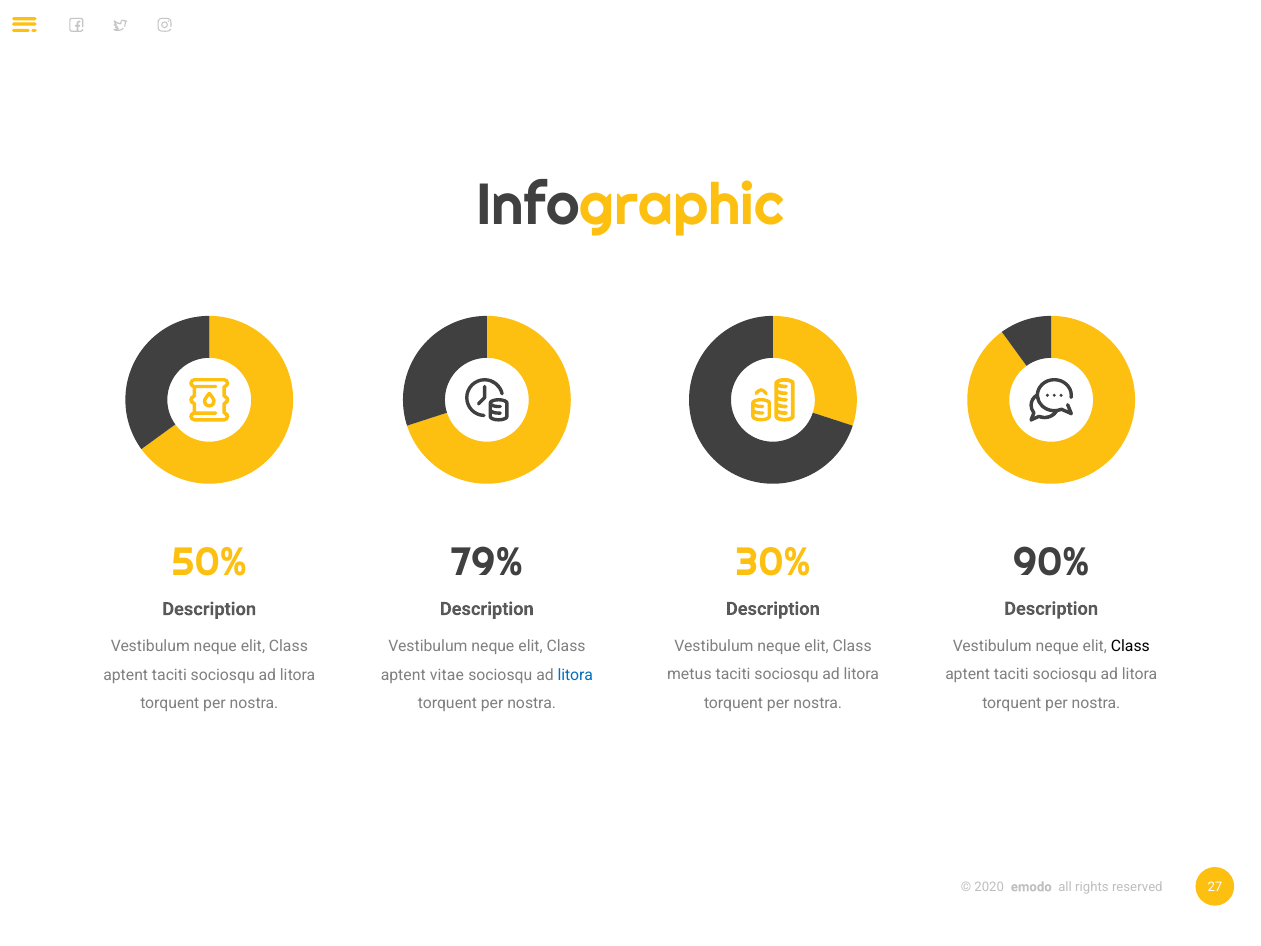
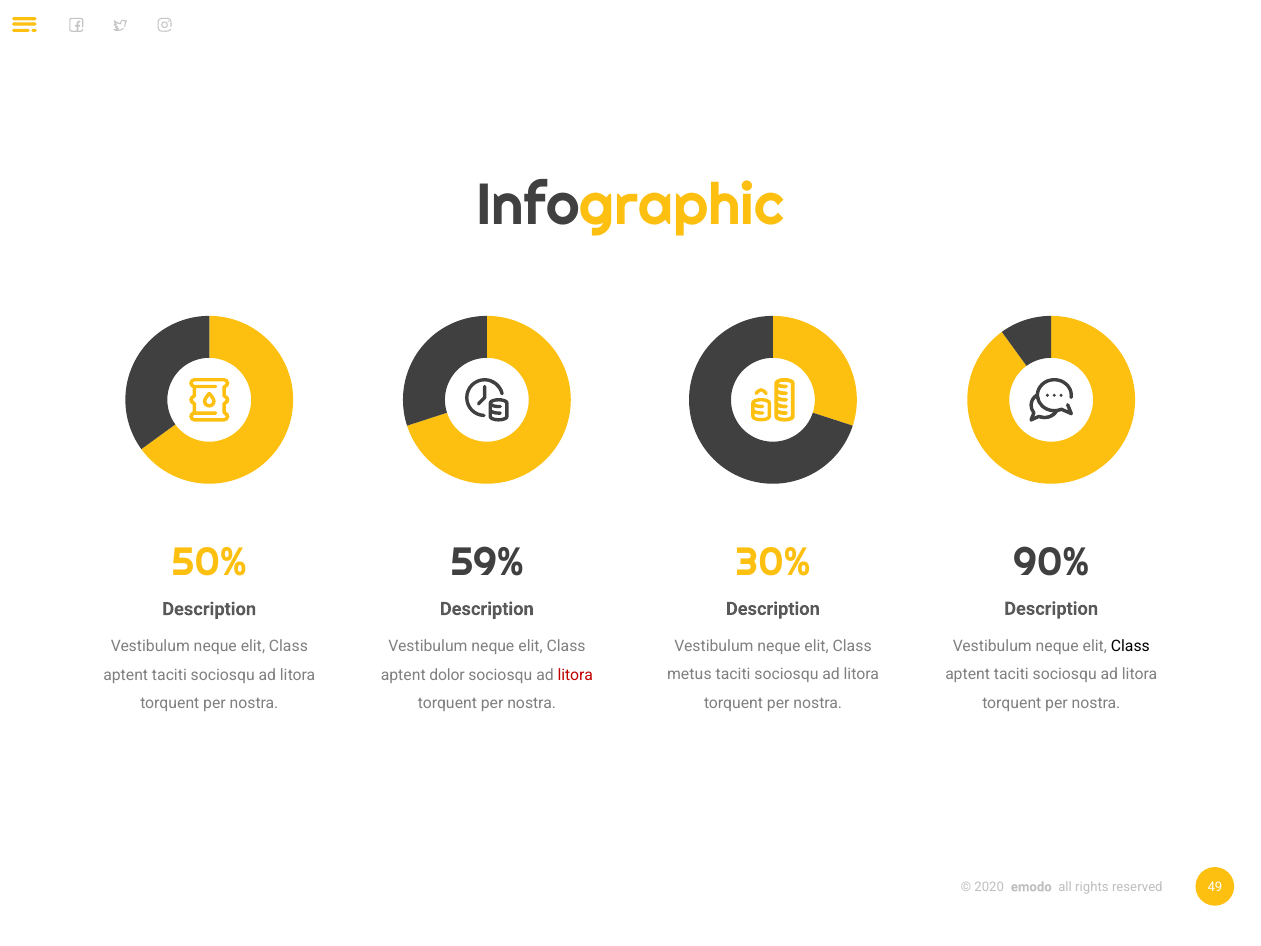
79%: 79% -> 59%
vitae: vitae -> dolor
litora at (575, 675) colour: blue -> red
27: 27 -> 49
